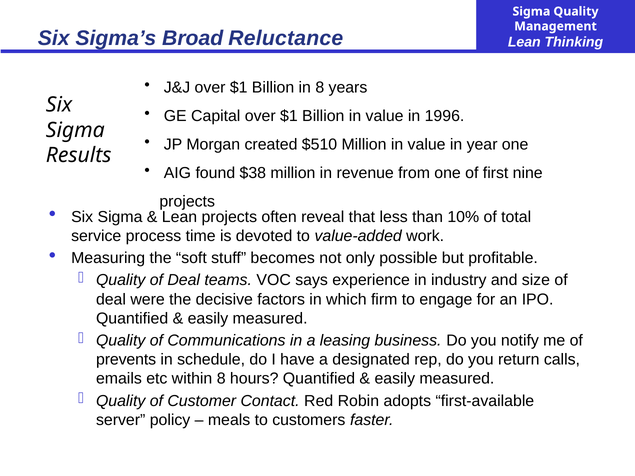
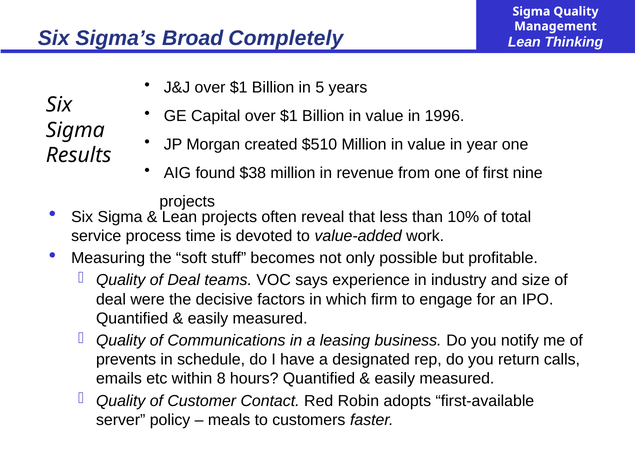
Reluctance: Reluctance -> Completely
in 8: 8 -> 5
